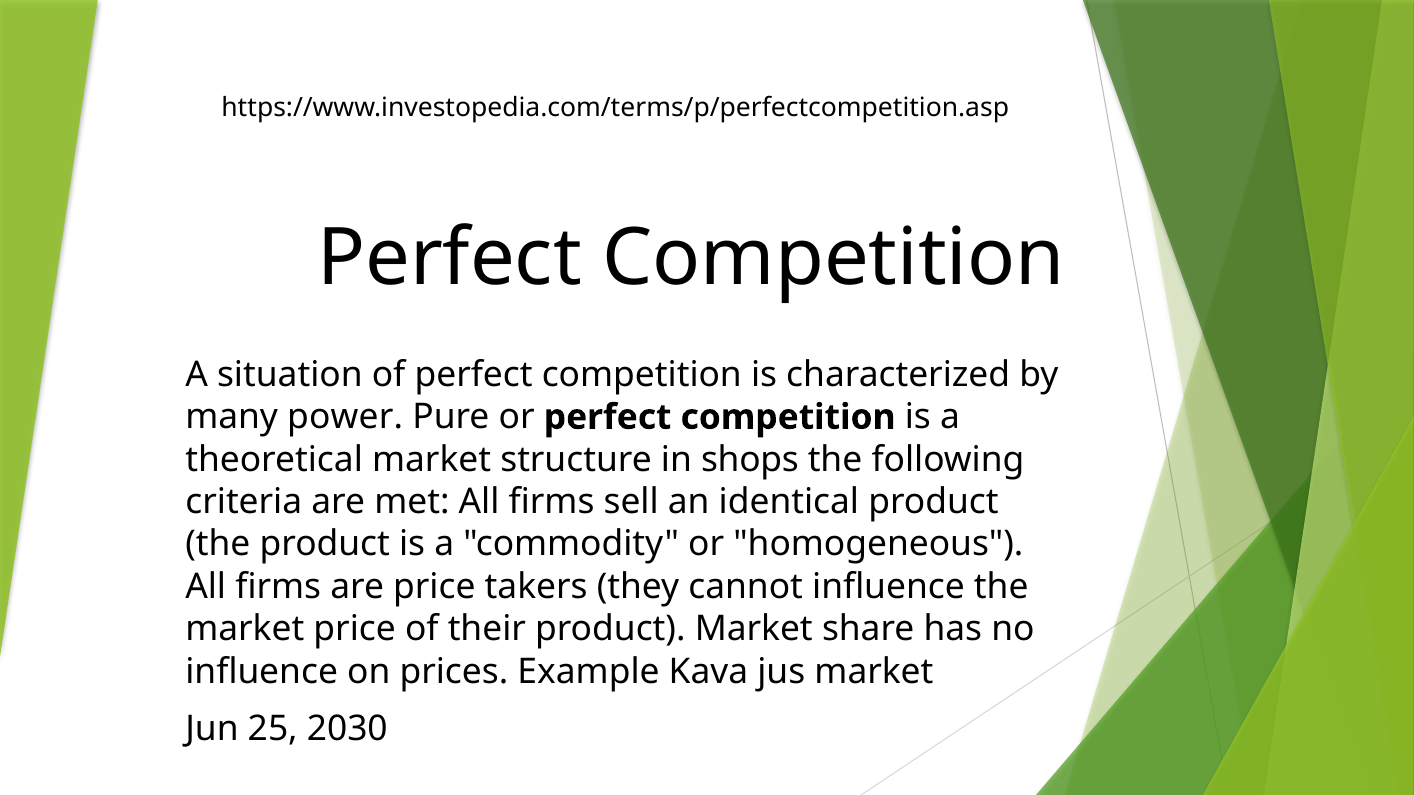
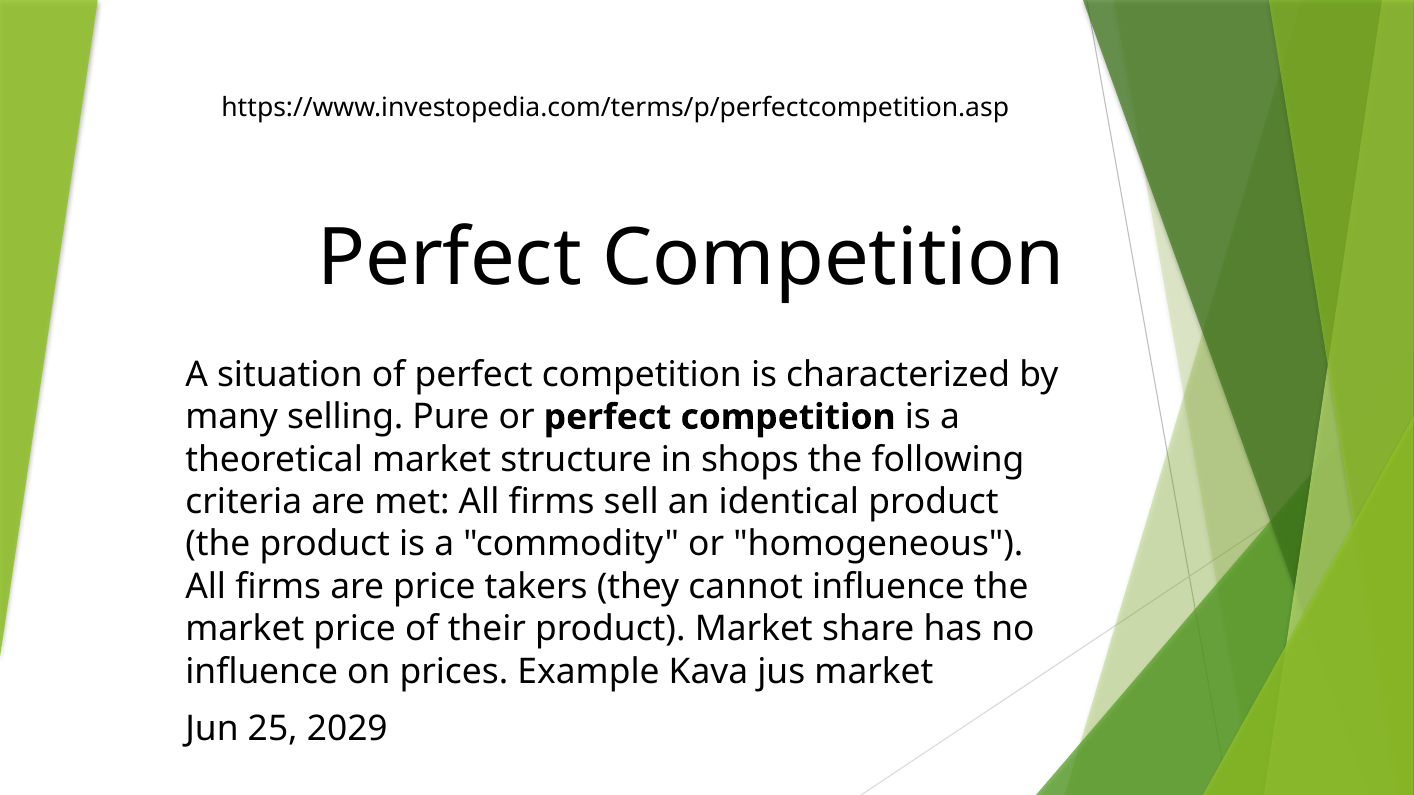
power: power -> selling
2030: 2030 -> 2029
